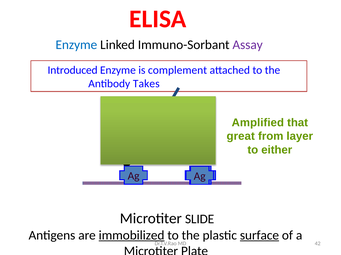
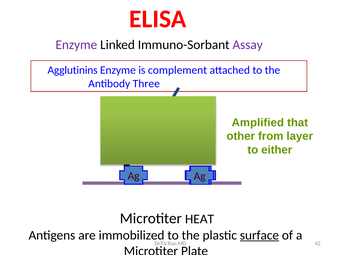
Enzyme at (76, 45) colour: blue -> purple
Introduced: Introduced -> Agglutinins
Takes: Takes -> Three
great: great -> other
SLIDE: SLIDE -> HEAT
immobilized underline: present -> none
